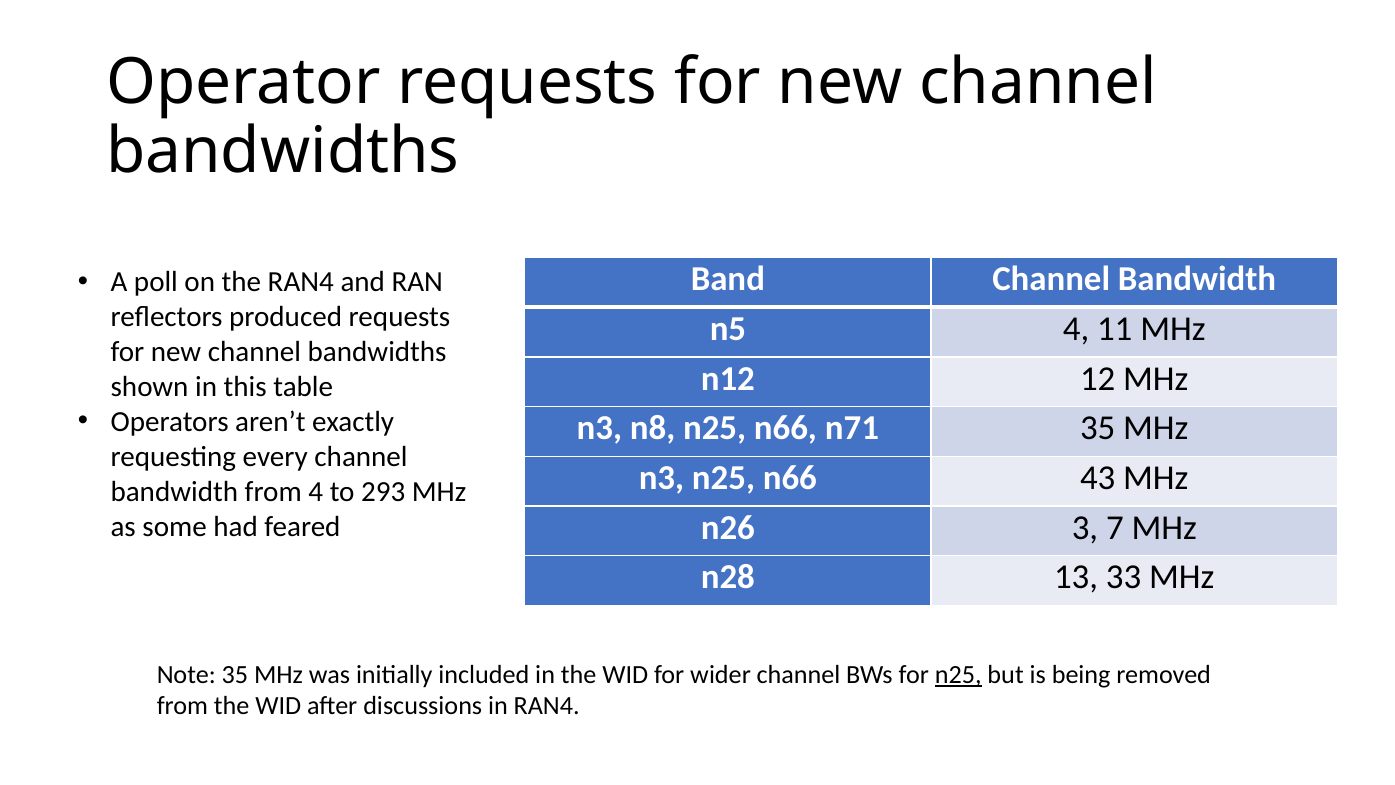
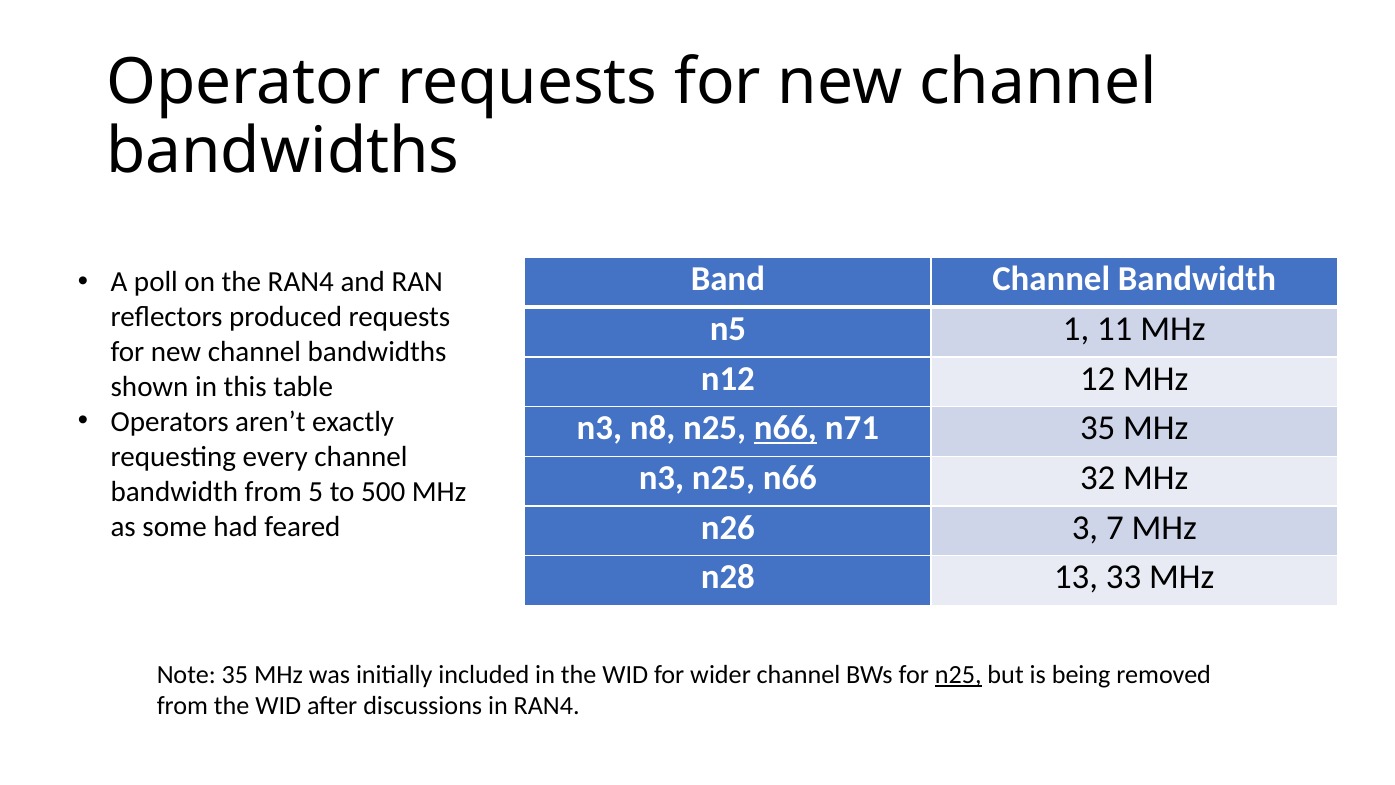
n5 4: 4 -> 1
n66 at (785, 428) underline: none -> present
43: 43 -> 32
from 4: 4 -> 5
293: 293 -> 500
